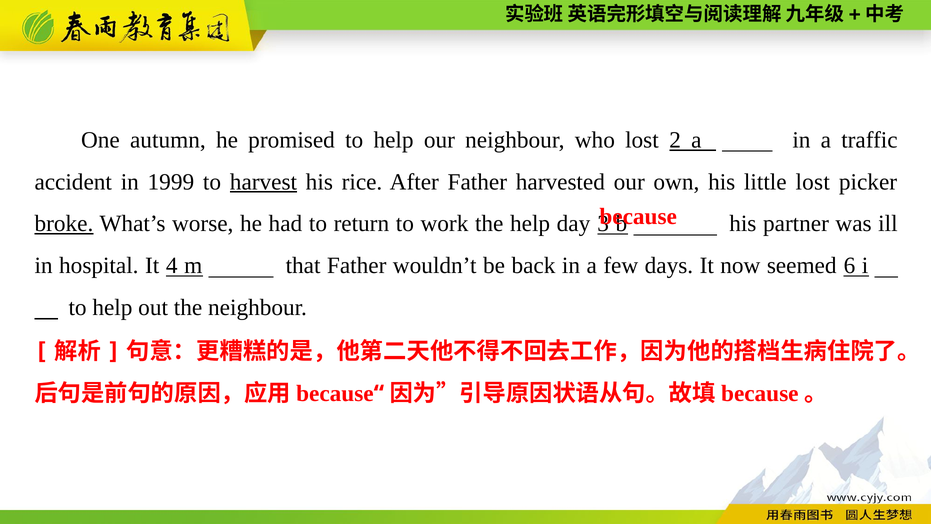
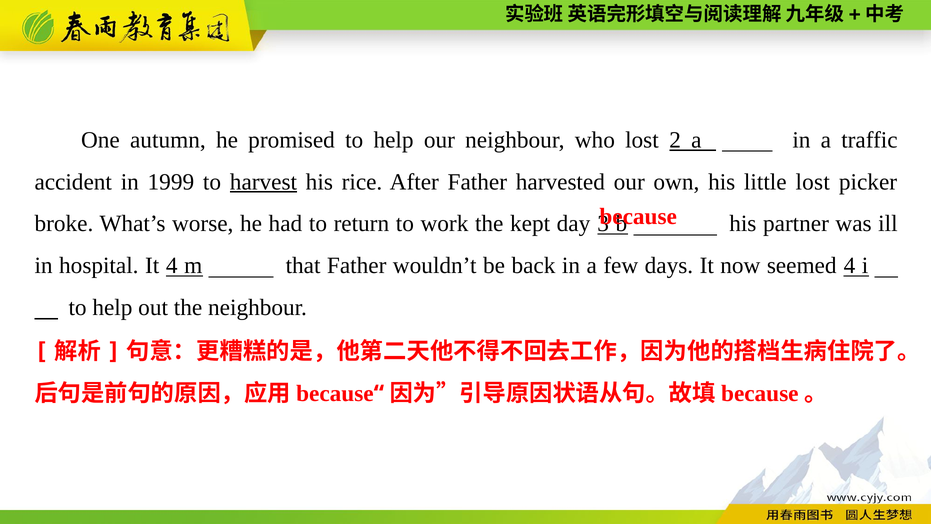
broke underline: present -> none
the help: help -> kept
seemed 6: 6 -> 4
